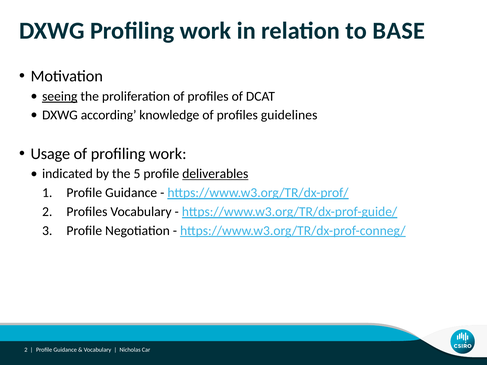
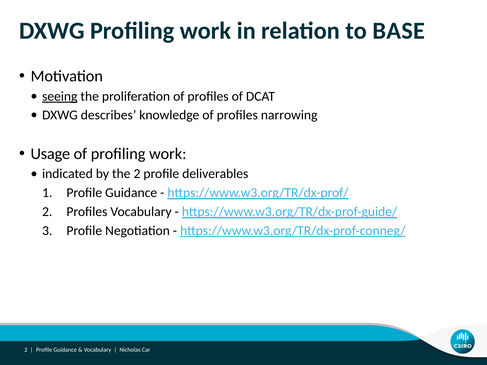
according: according -> describes
guidelines: guidelines -> narrowing
the 5: 5 -> 2
deliverables underline: present -> none
